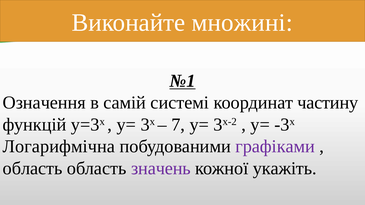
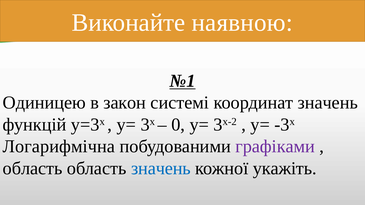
множині: множині -> наявною
Означення: Означення -> Одиницею
самій: самій -> закон
координат частину: частину -> значень
7: 7 -> 0
значень at (161, 169) colour: purple -> blue
